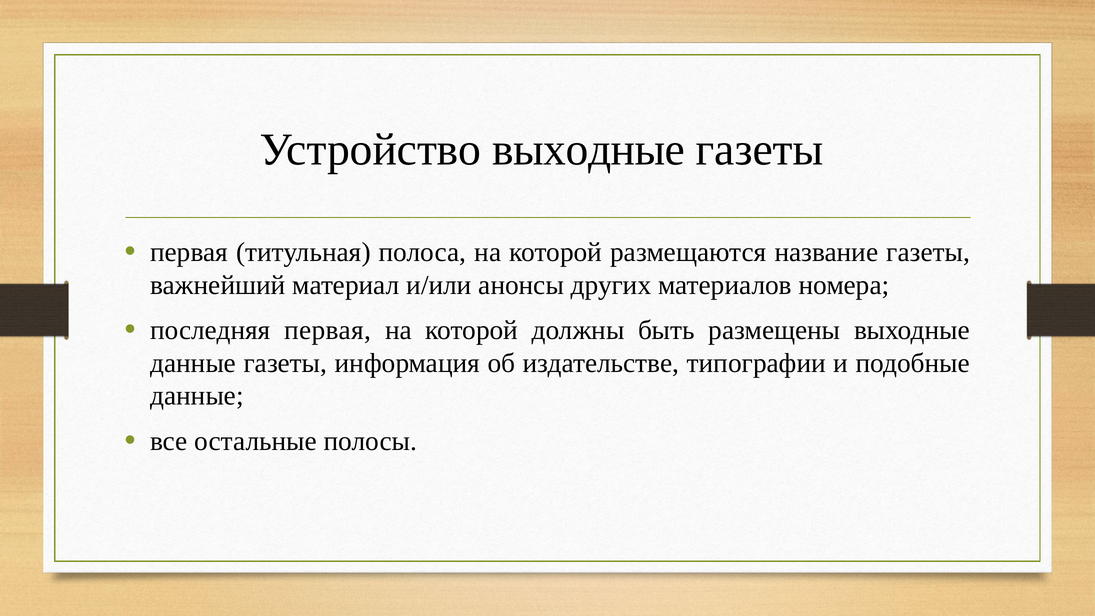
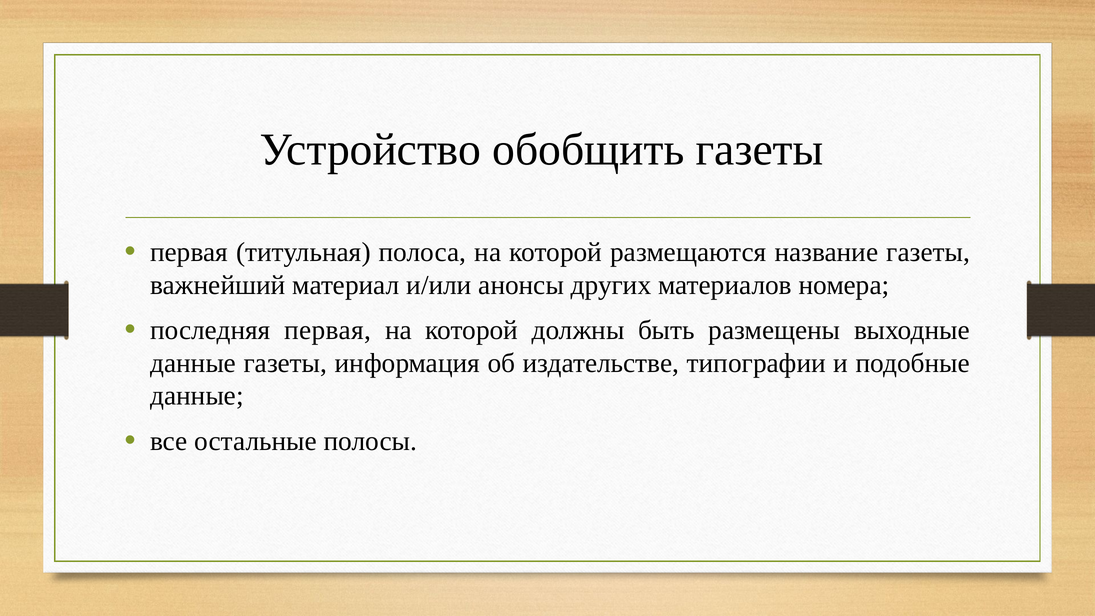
Устройство выходные: выходные -> обобщить
